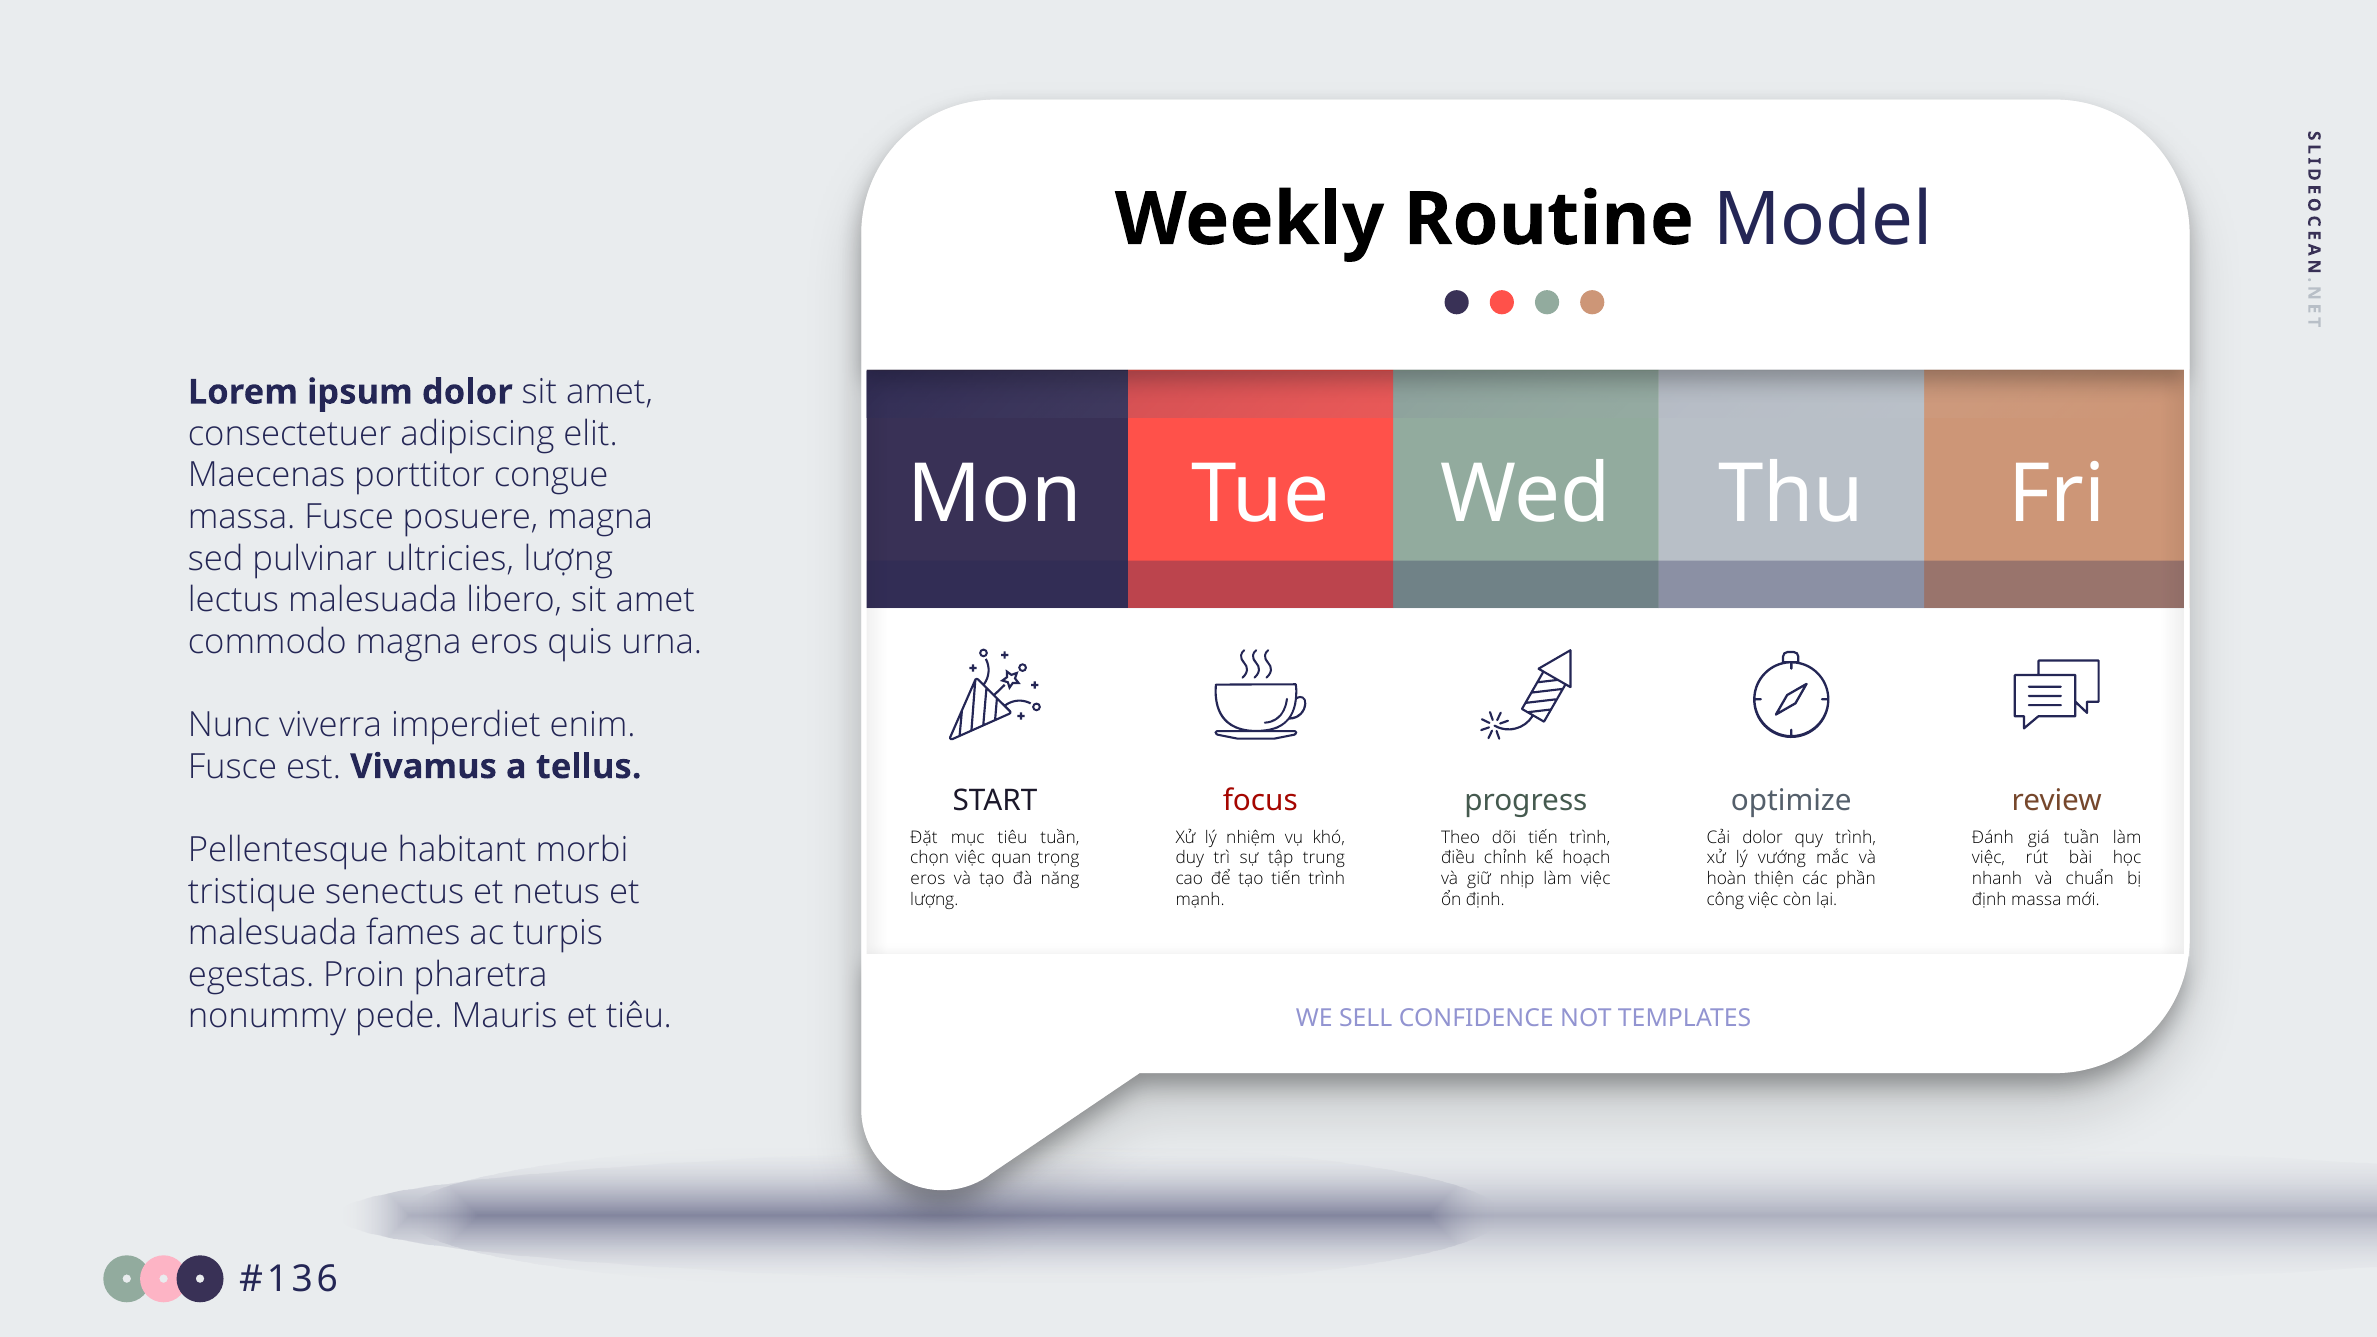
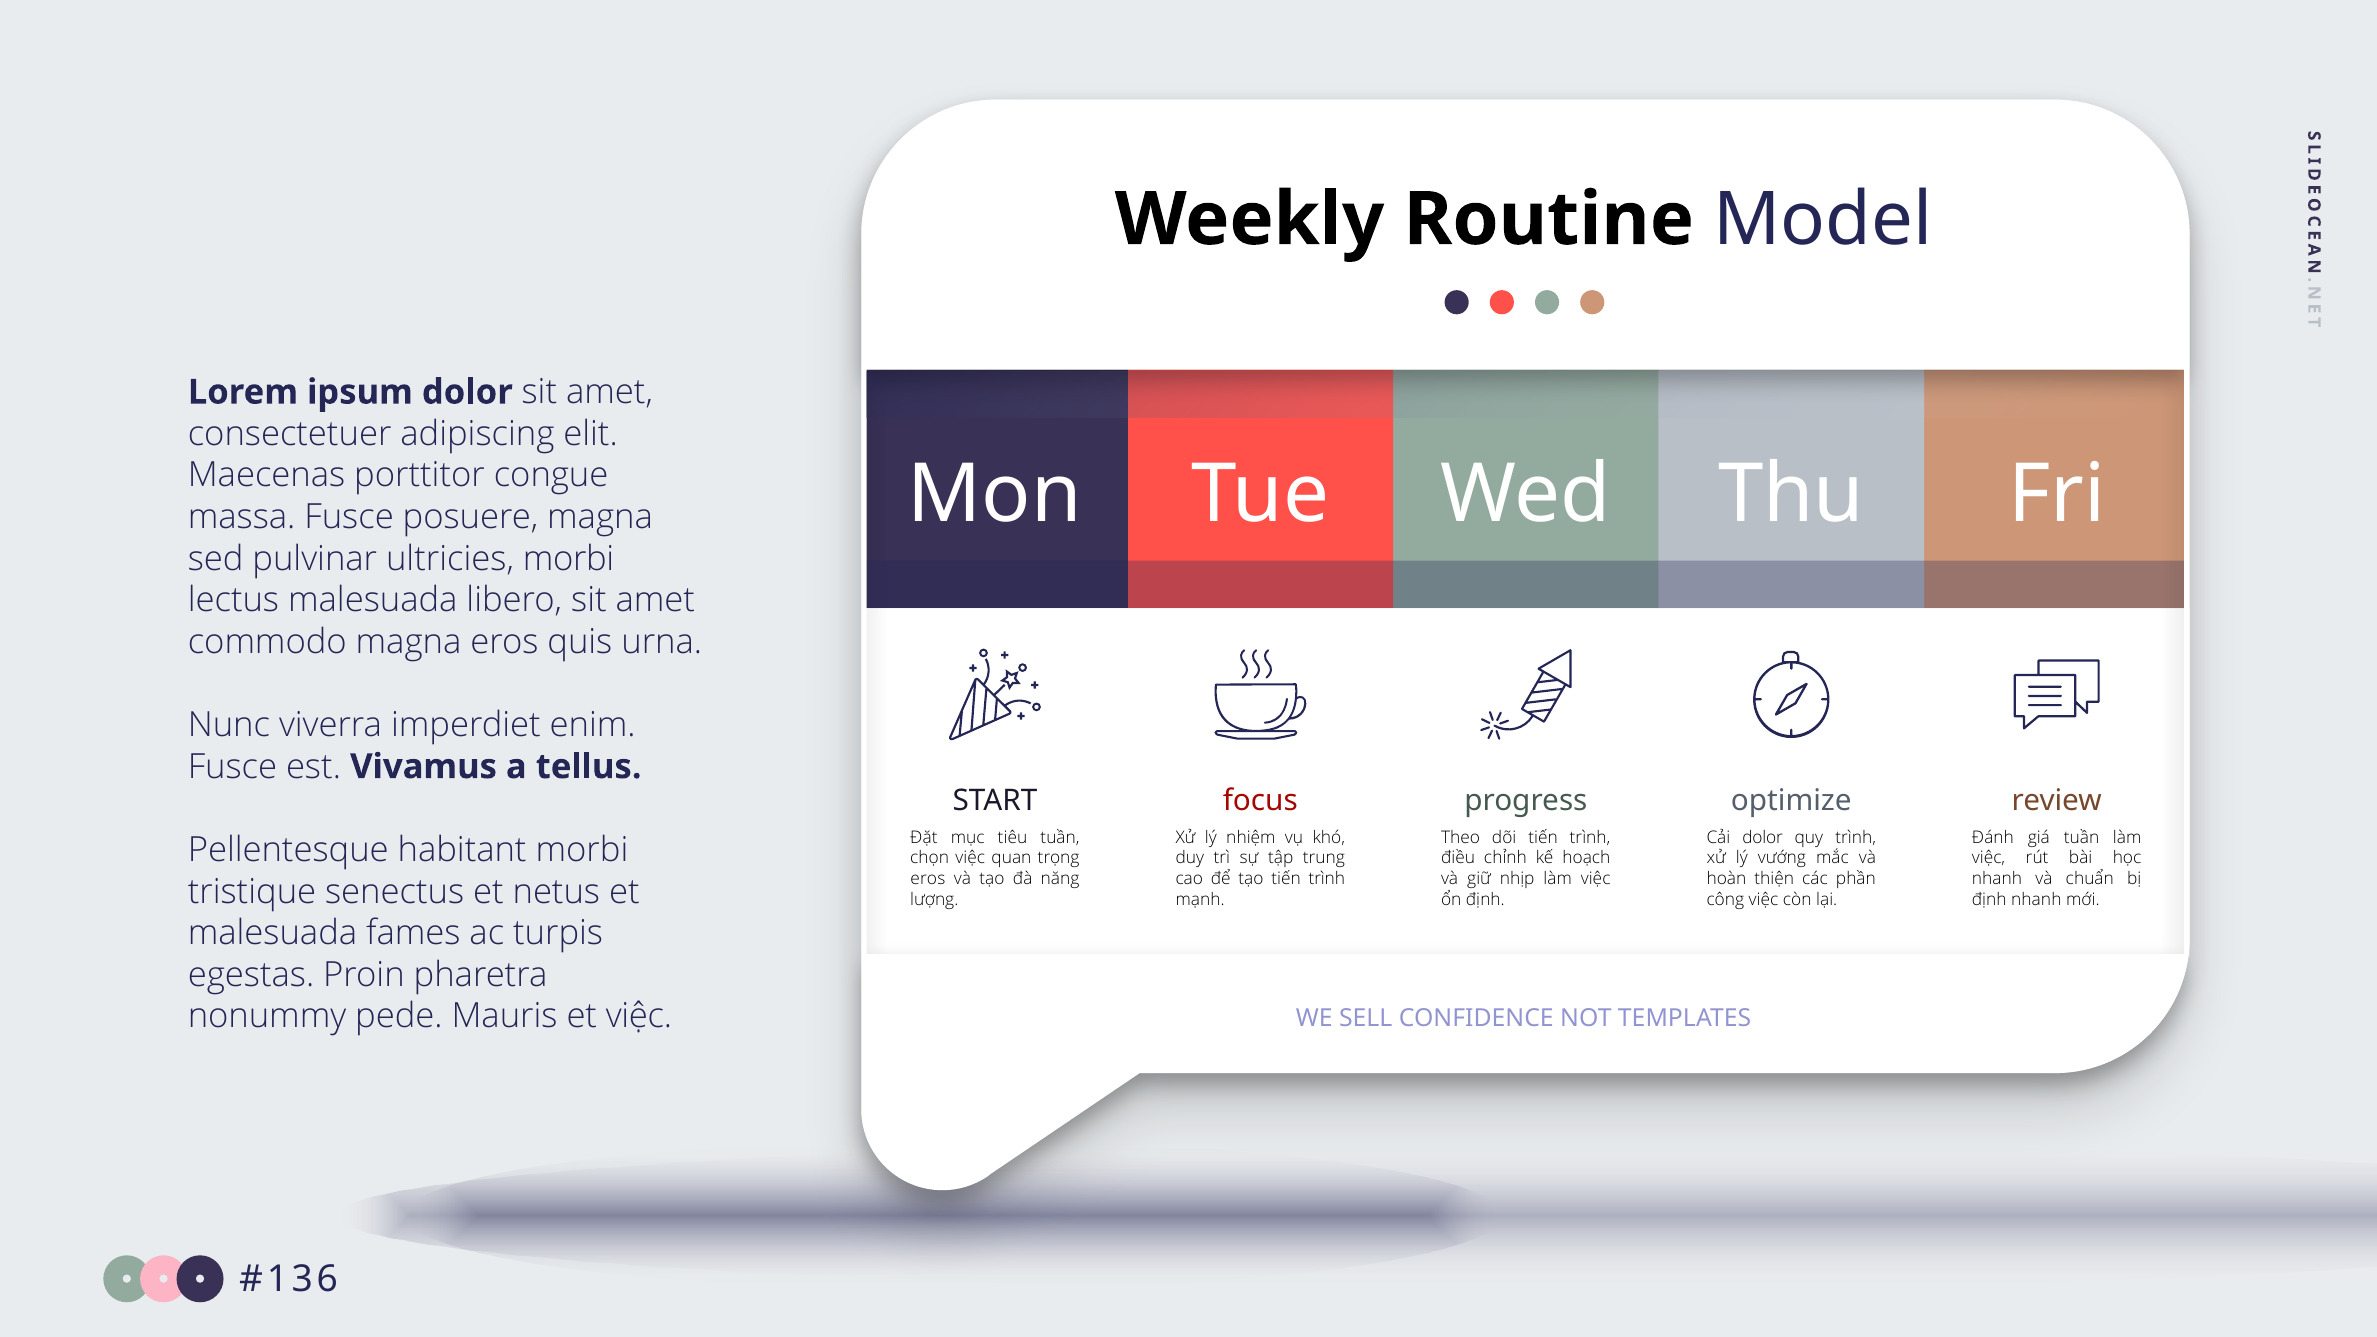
ultricies lượng: lượng -> morbi
định massa: massa -> nhanh
et tiêu: tiêu -> việc
